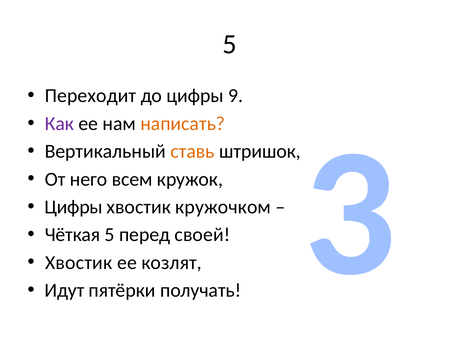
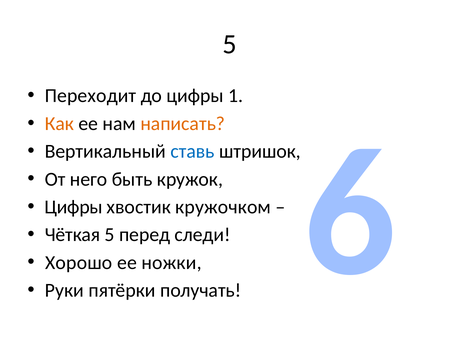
9: 9 -> 1
Как colour: purple -> orange
ставь colour: orange -> blue
всем: всем -> быть
своей: своей -> следи
Хвостик at (79, 263): Хвостик -> Хорошо
козлят: козлят -> ножки
Идут: Идут -> Руки
3: 3 -> 6
